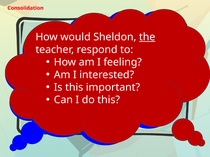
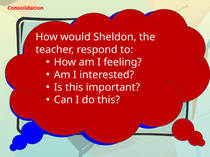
the at (147, 37) underline: present -> none
